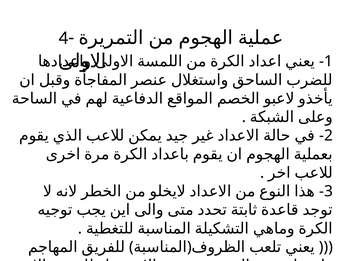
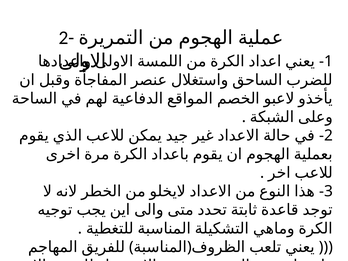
4-: 4- -> 2-
